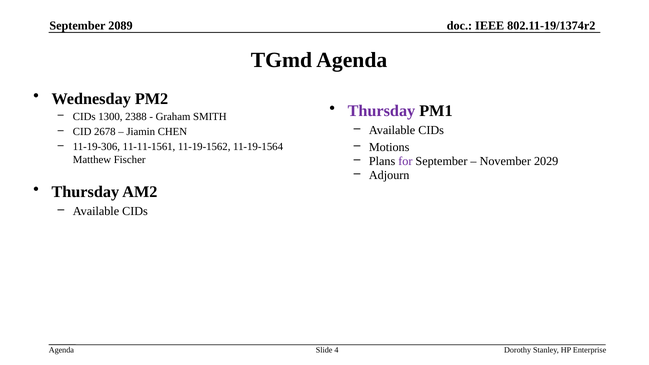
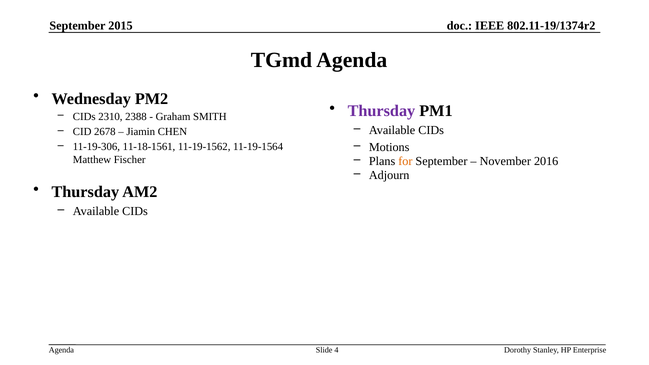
2089: 2089 -> 2015
1300: 1300 -> 2310
11-11-1561: 11-11-1561 -> 11-18-1561
for colour: purple -> orange
2029: 2029 -> 2016
